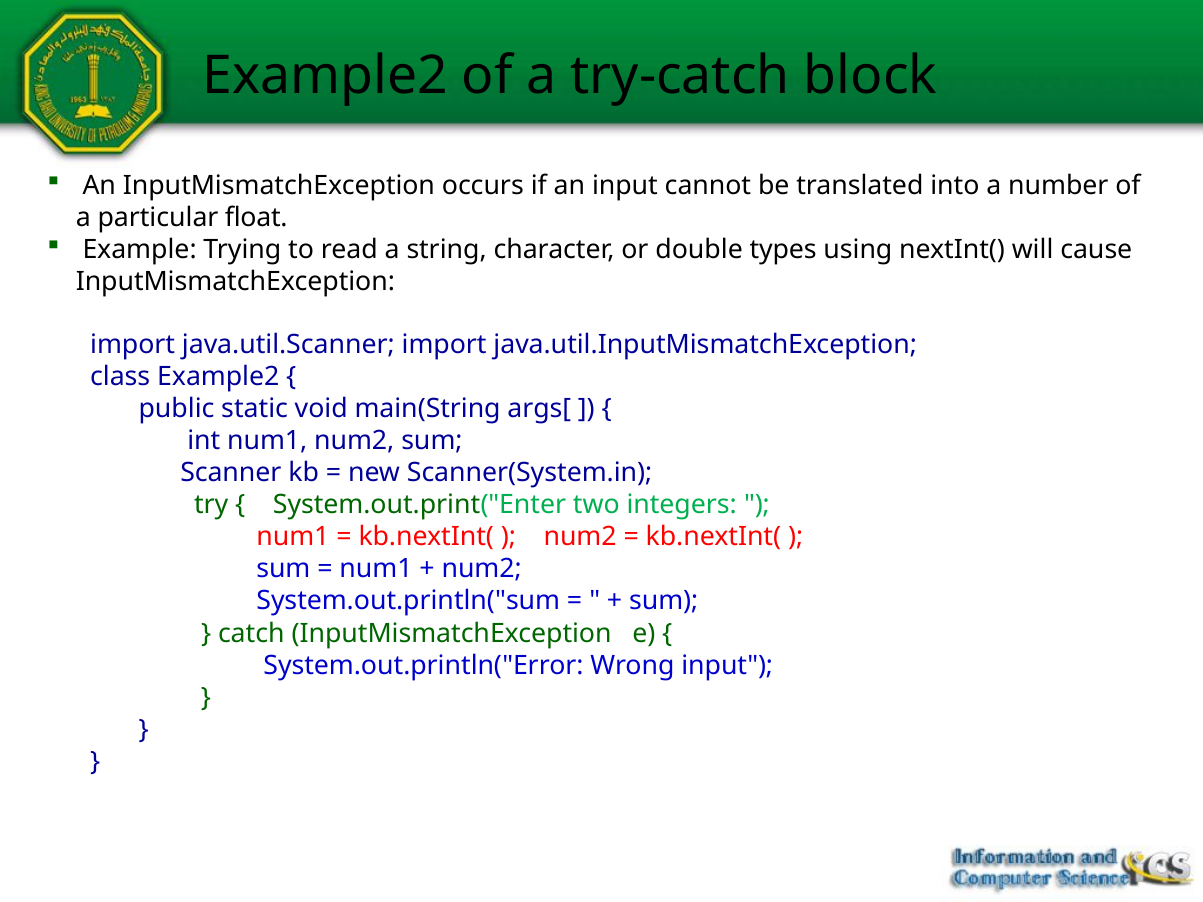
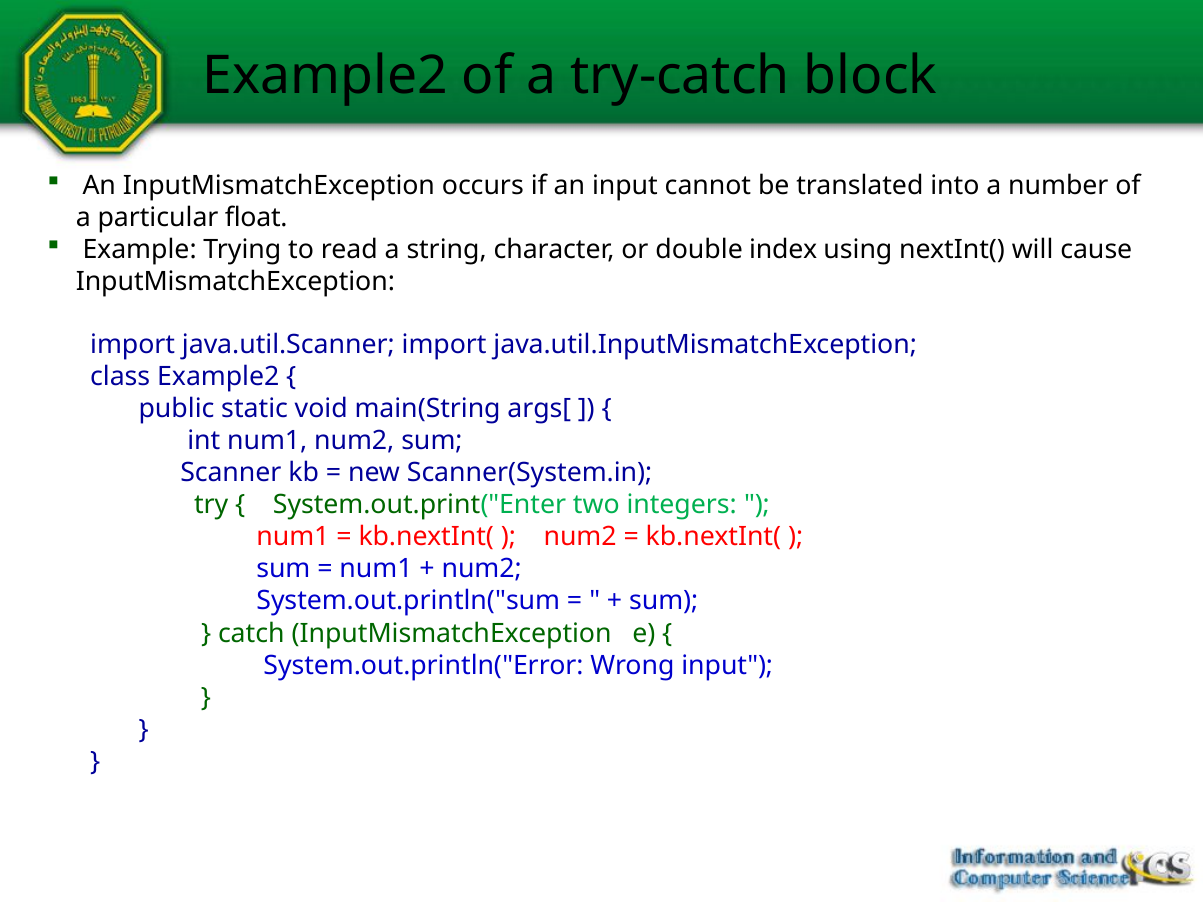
types: types -> index
